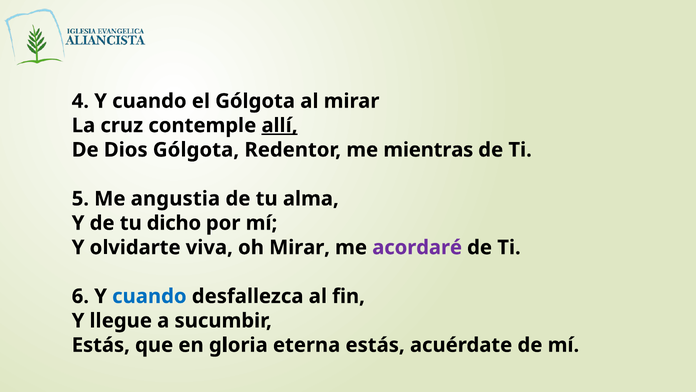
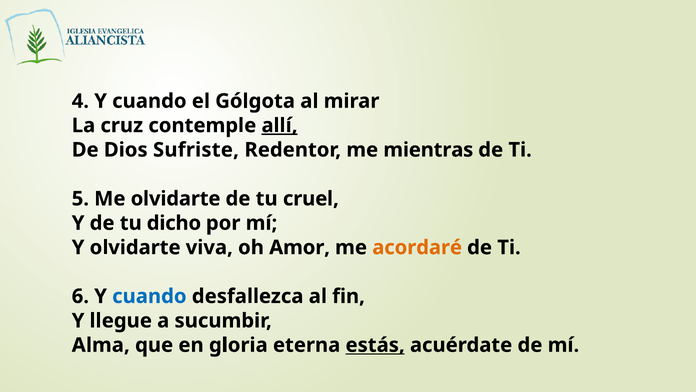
Dios Gólgota: Gólgota -> Sufriste
Me angustia: angustia -> olvidarte
alma: alma -> cruel
oh Mirar: Mirar -> Amor
acordaré colour: purple -> orange
Estás at (101, 345): Estás -> Alma
estás at (375, 345) underline: none -> present
